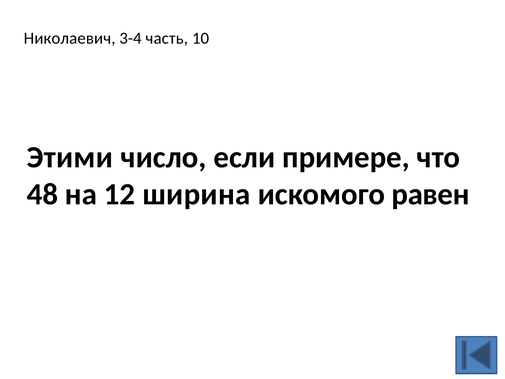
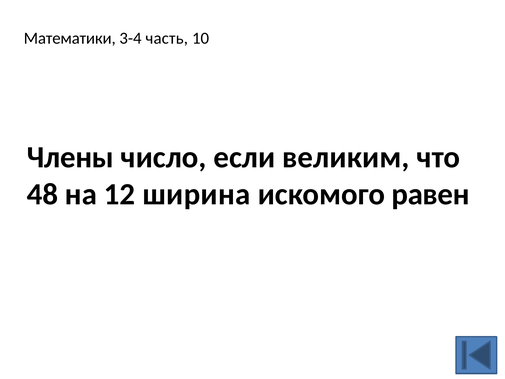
Николаевич: Николаевич -> Математики
Этими: Этими -> Члены
примере: примере -> великим
